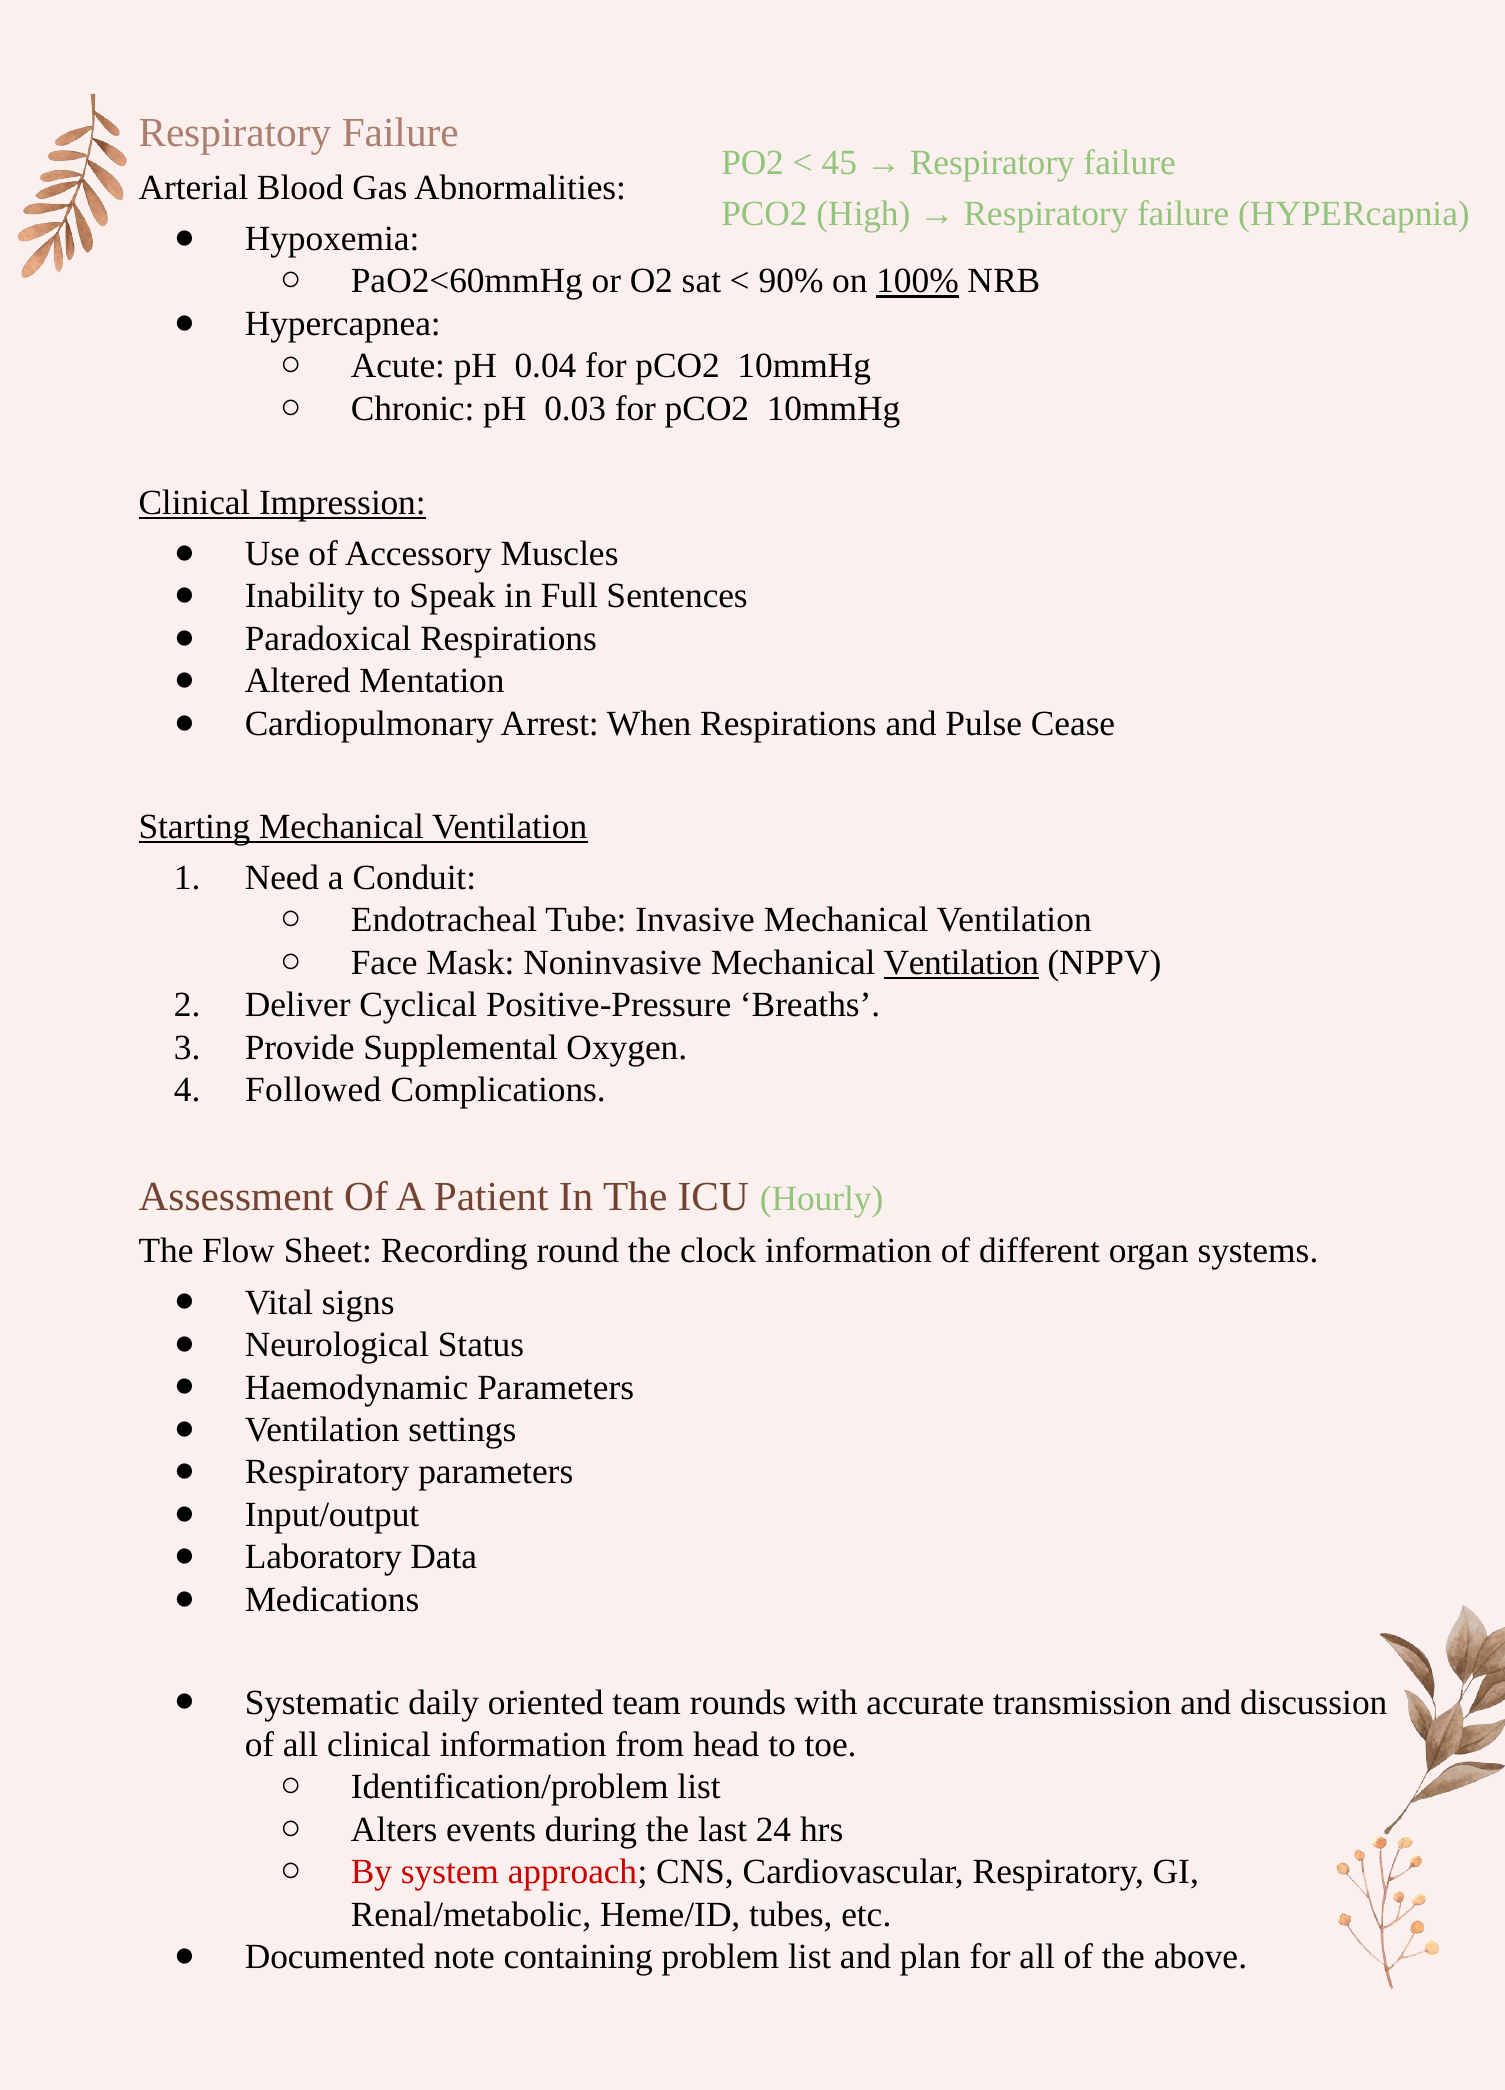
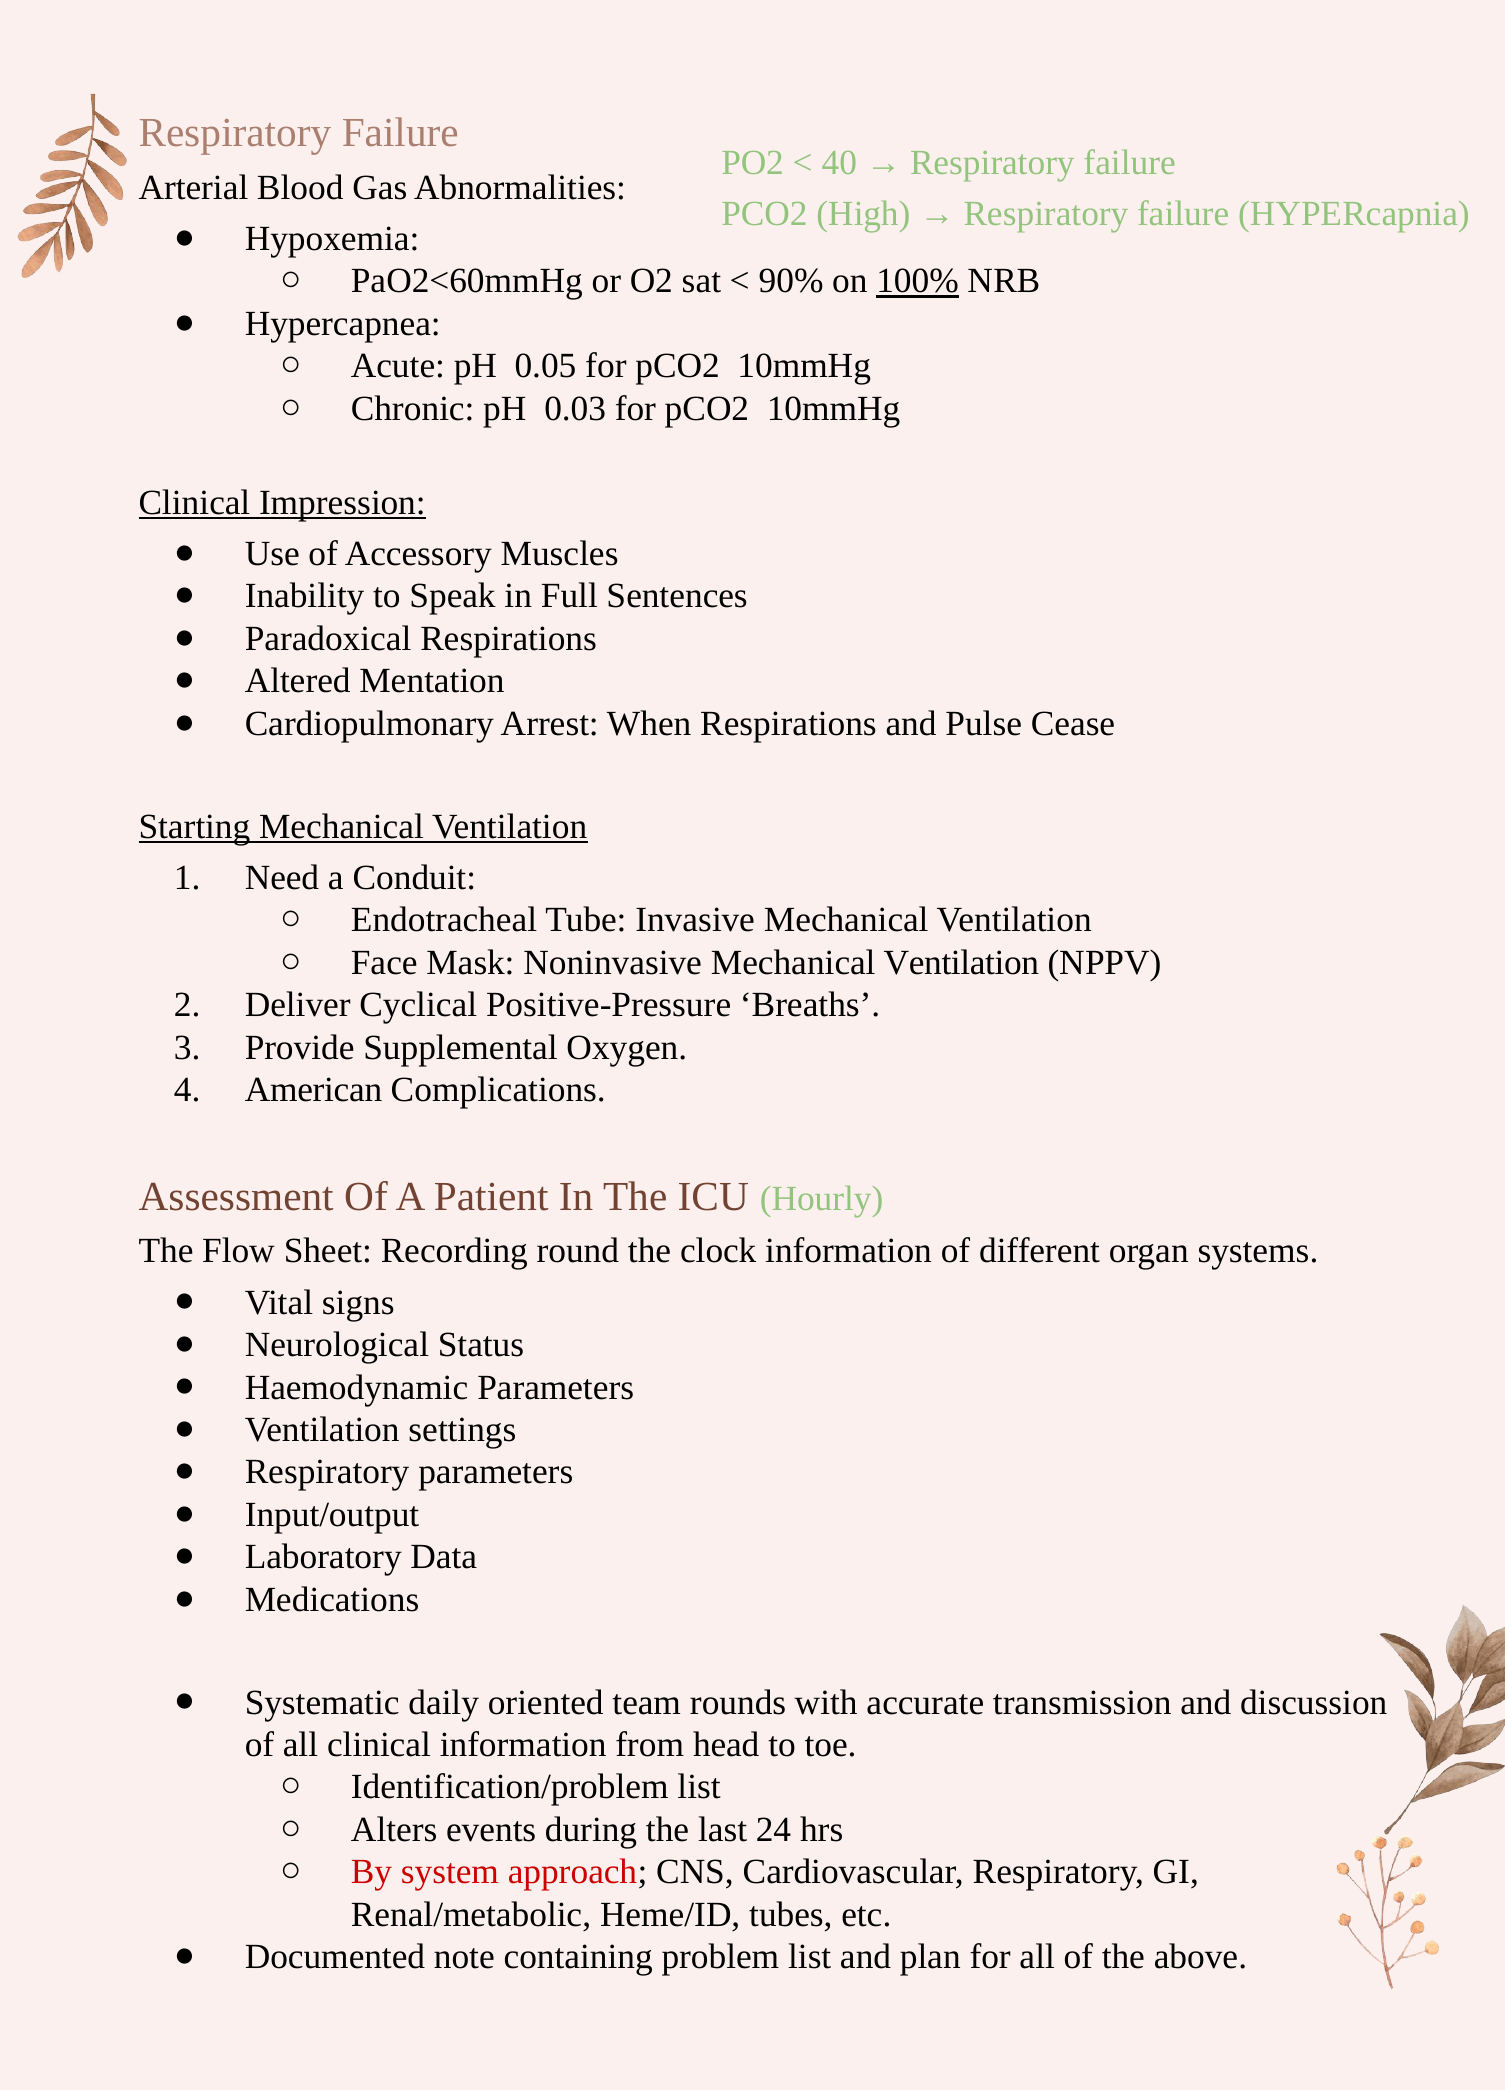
45: 45 -> 40
0.04: 0.04 -> 0.05
Ventilation at (961, 963) underline: present -> none
Followed: Followed -> American
